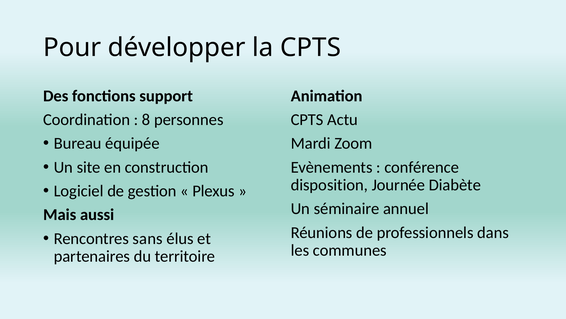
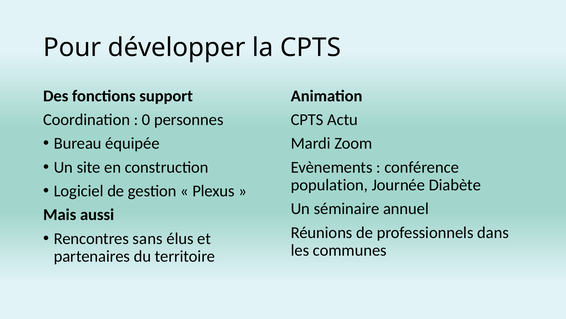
8: 8 -> 0
disposition: disposition -> population
